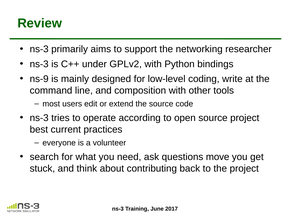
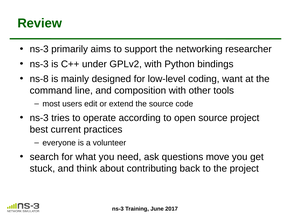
ns-9: ns-9 -> ns-8
write: write -> want
